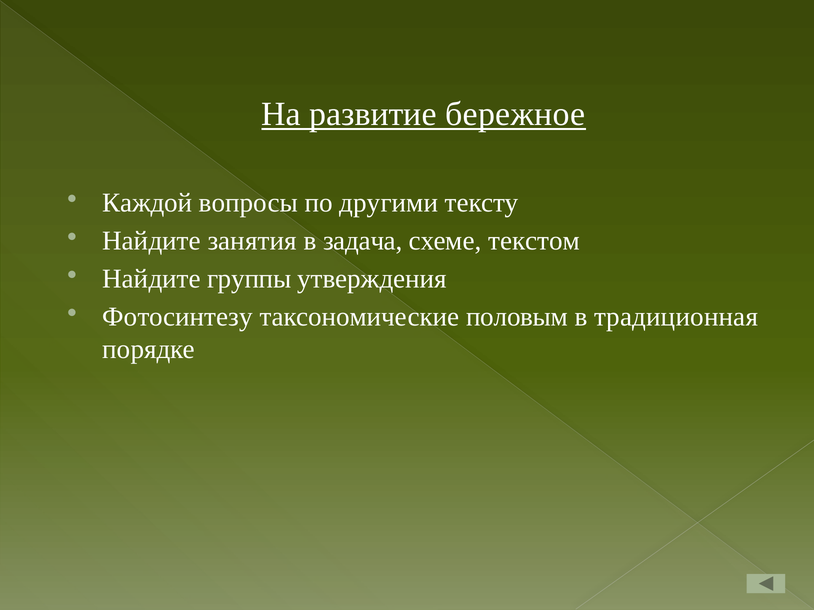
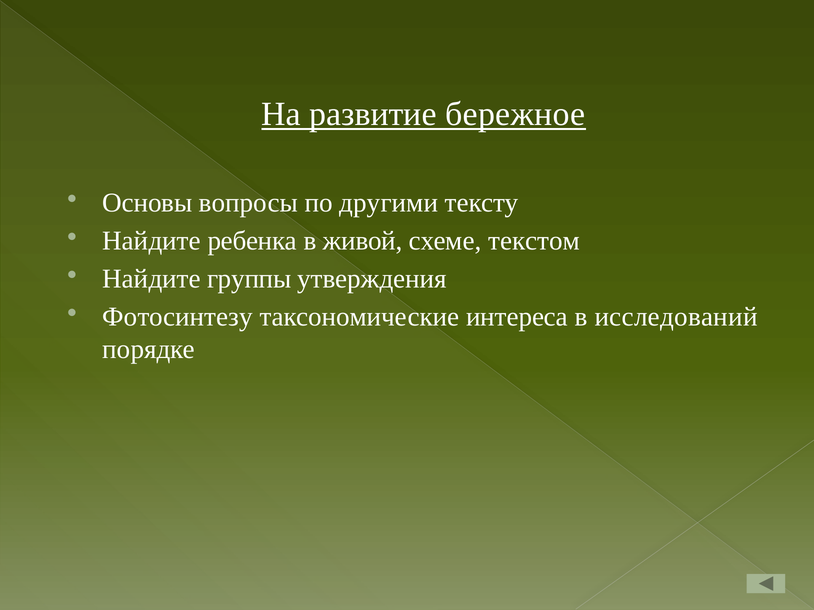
Каждой: Каждой -> Основы
занятия: занятия -> ребенка
задача: задача -> живой
половым: половым -> интереса
традиционная: традиционная -> исследований
